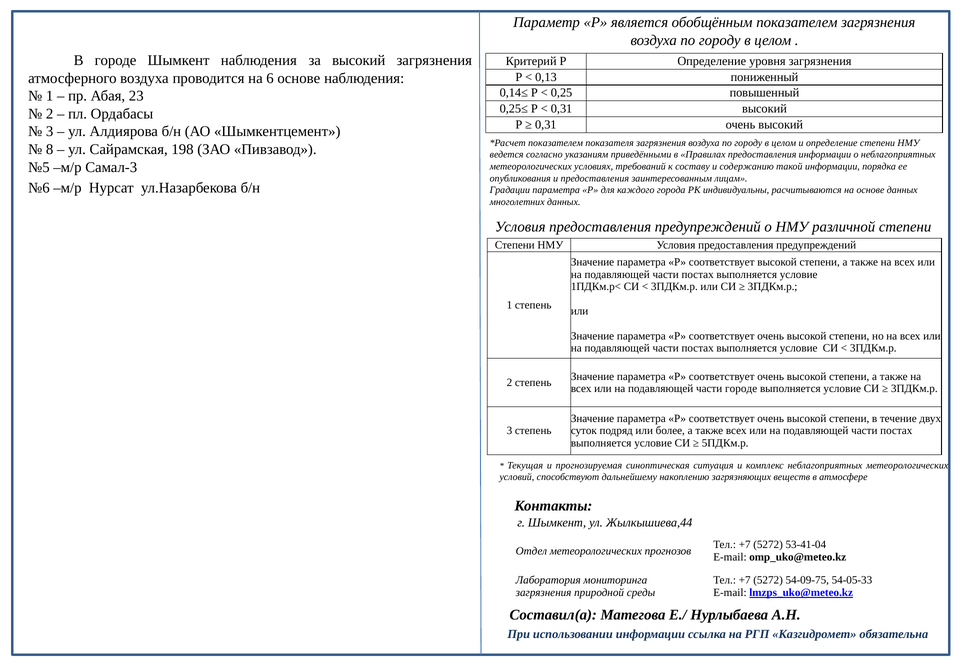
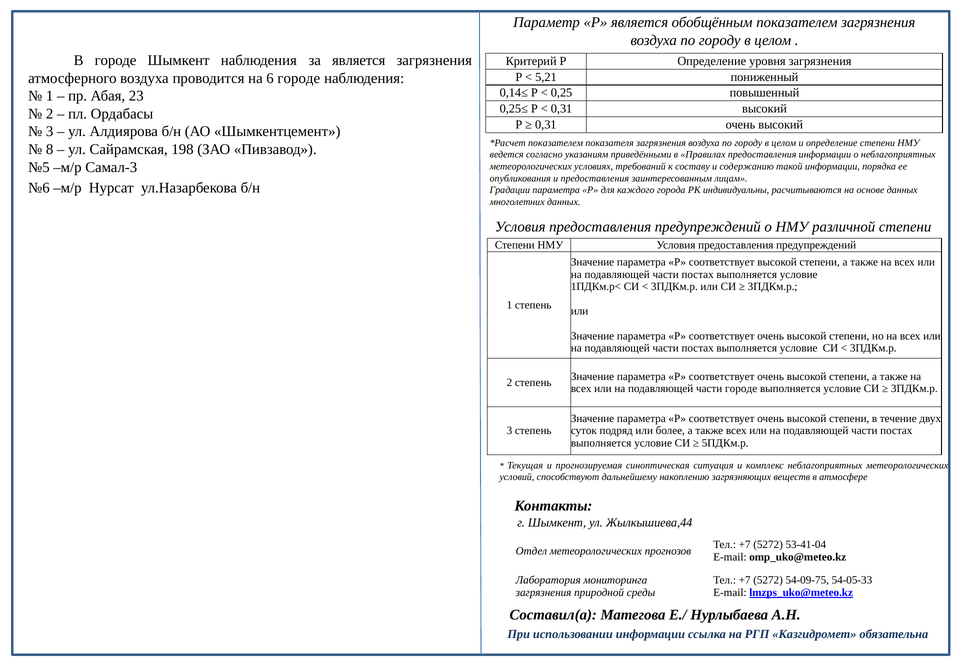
за высокий: высокий -> является
0,13: 0,13 -> 5,21
6 основе: основе -> городе
